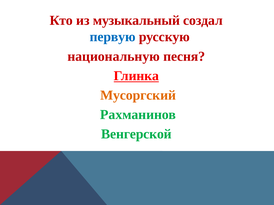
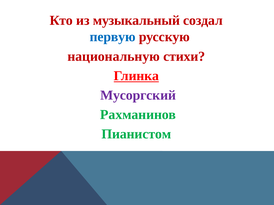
песня: песня -> стихи
Мусоргский colour: orange -> purple
Венгерской: Венгерской -> Пианистом
